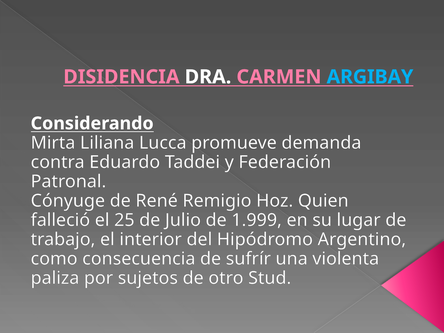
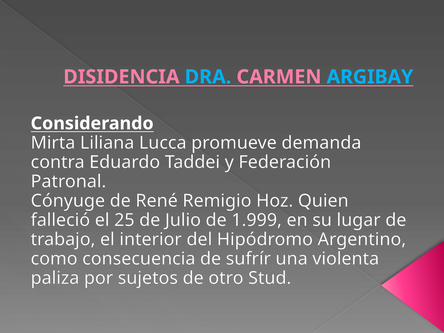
DRA colour: white -> light blue
